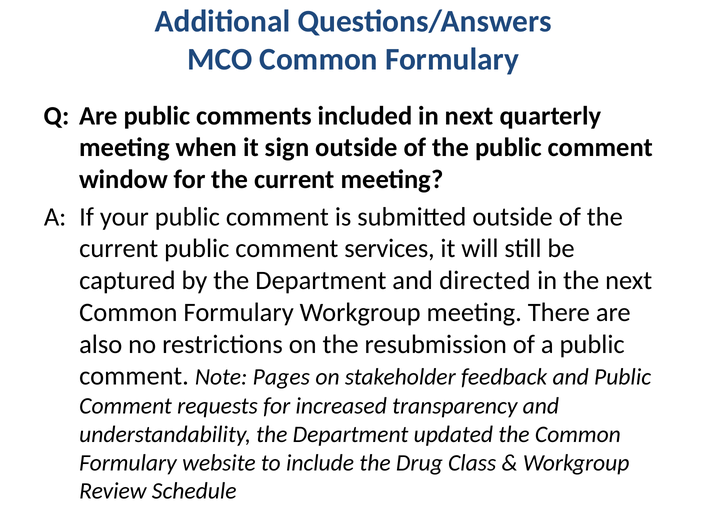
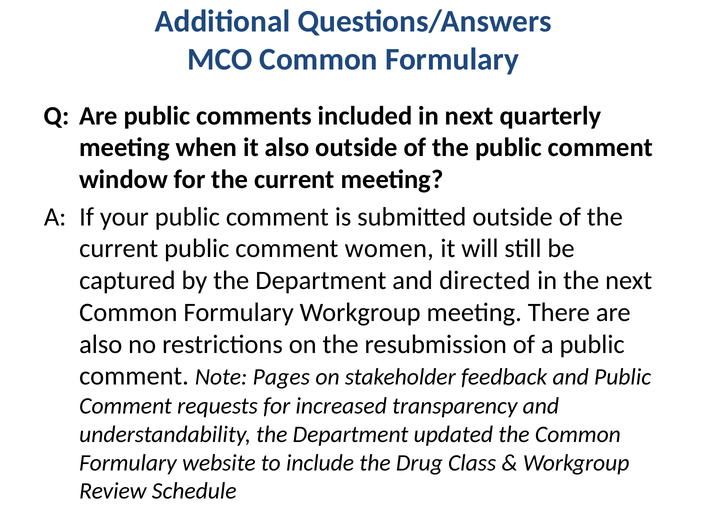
it sign: sign -> also
services: services -> women
